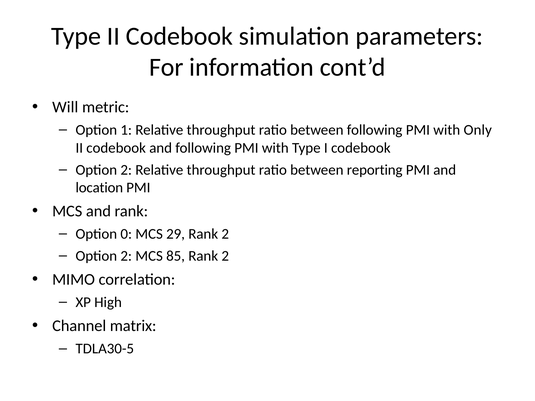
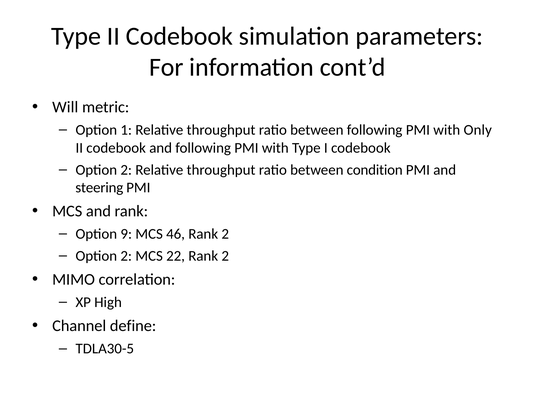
reporting: reporting -> condition
location: location -> steering
0: 0 -> 9
29: 29 -> 46
85: 85 -> 22
matrix: matrix -> define
